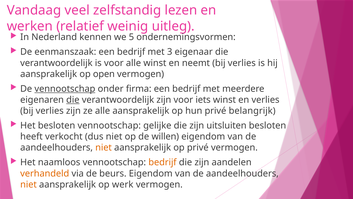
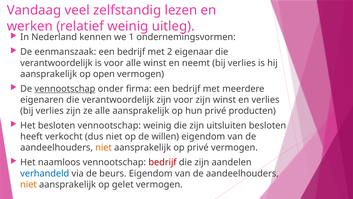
5: 5 -> 1
3: 3 -> 2
die at (73, 100) underline: present -> none
voor iets: iets -> zijn
belangrijk: belangrijk -> producten
vennootschap gelijke: gelijke -> weinig
bedrijf at (162, 162) colour: orange -> red
verhandeld colour: orange -> blue
werk: werk -> gelet
